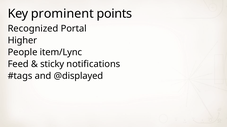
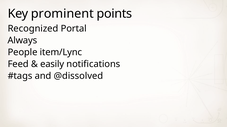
Higher: Higher -> Always
sticky: sticky -> easily
@displayed: @displayed -> @dissolved
